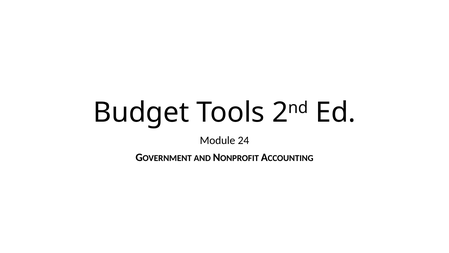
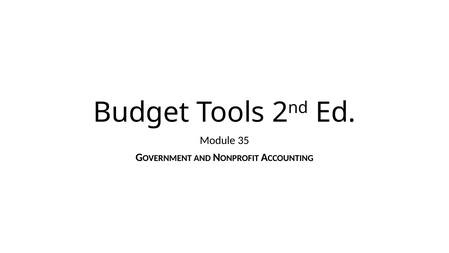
24: 24 -> 35
